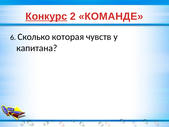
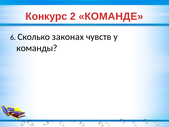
Конкурс underline: present -> none
которая: которая -> законах
капитана: капитана -> команды
